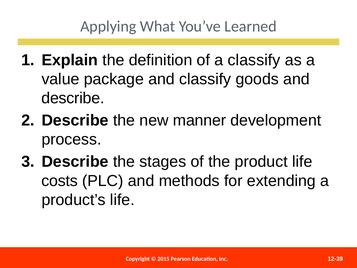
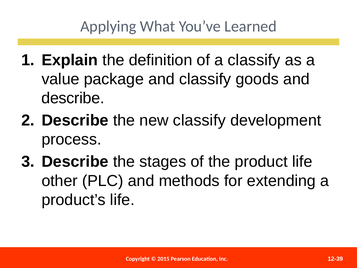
new manner: manner -> classify
costs: costs -> other
